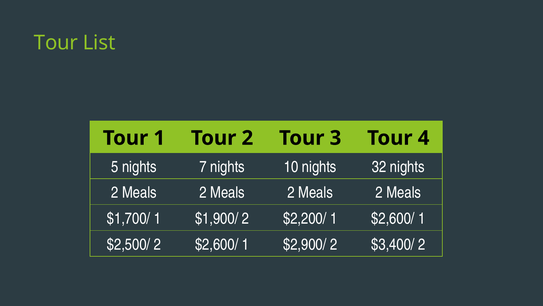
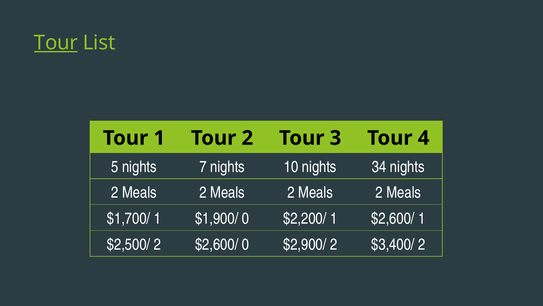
Tour at (56, 43) underline: none -> present
32: 32 -> 34
$1,900/ 2: 2 -> 0
2 $2,600/ 1: 1 -> 0
